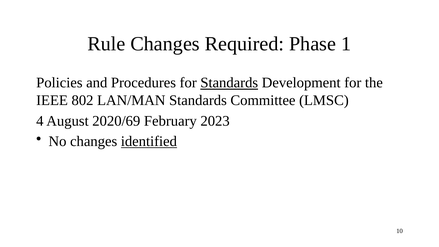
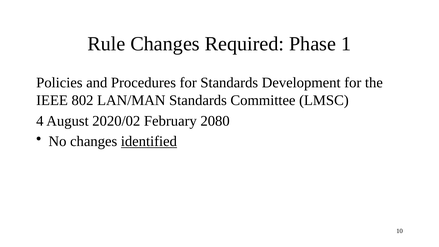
Standards at (229, 83) underline: present -> none
2020/69: 2020/69 -> 2020/02
2023: 2023 -> 2080
